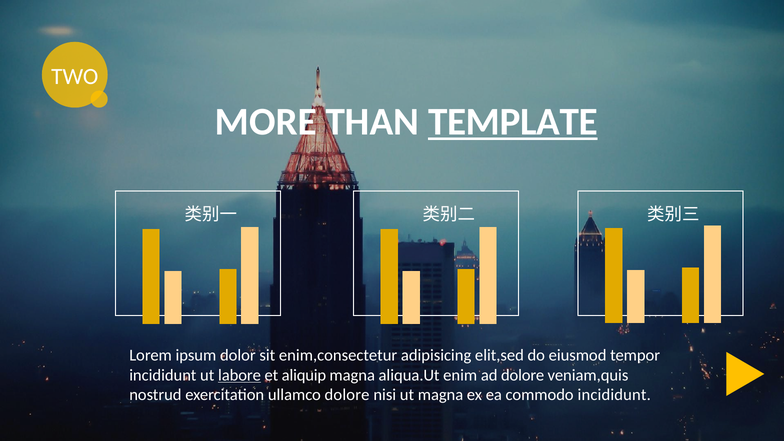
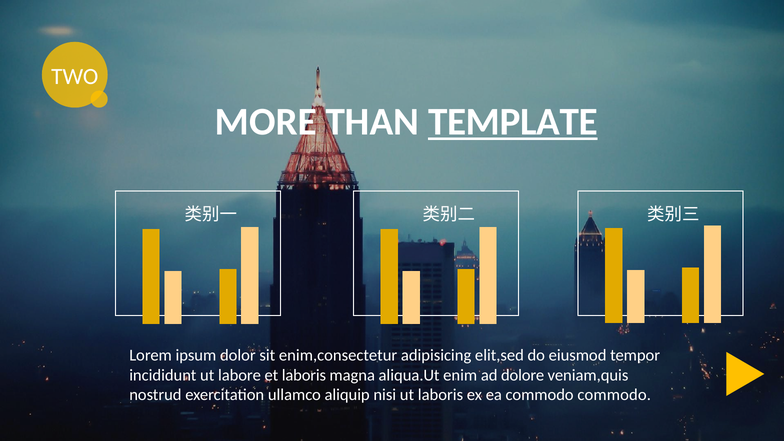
labore underline: present -> none
et aliquip: aliquip -> laboris
ullamco dolore: dolore -> aliquip
ut magna: magna -> laboris
commodo incididunt: incididunt -> commodo
